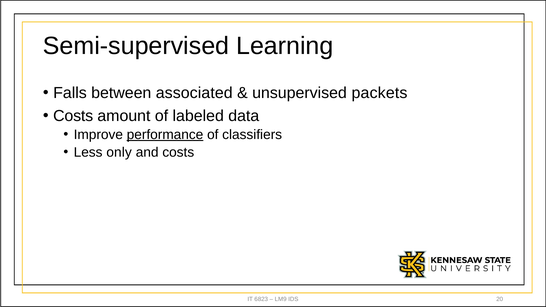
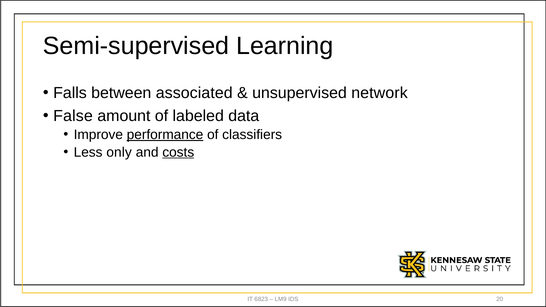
packets: packets -> network
Costs at (73, 116): Costs -> False
costs at (178, 152) underline: none -> present
